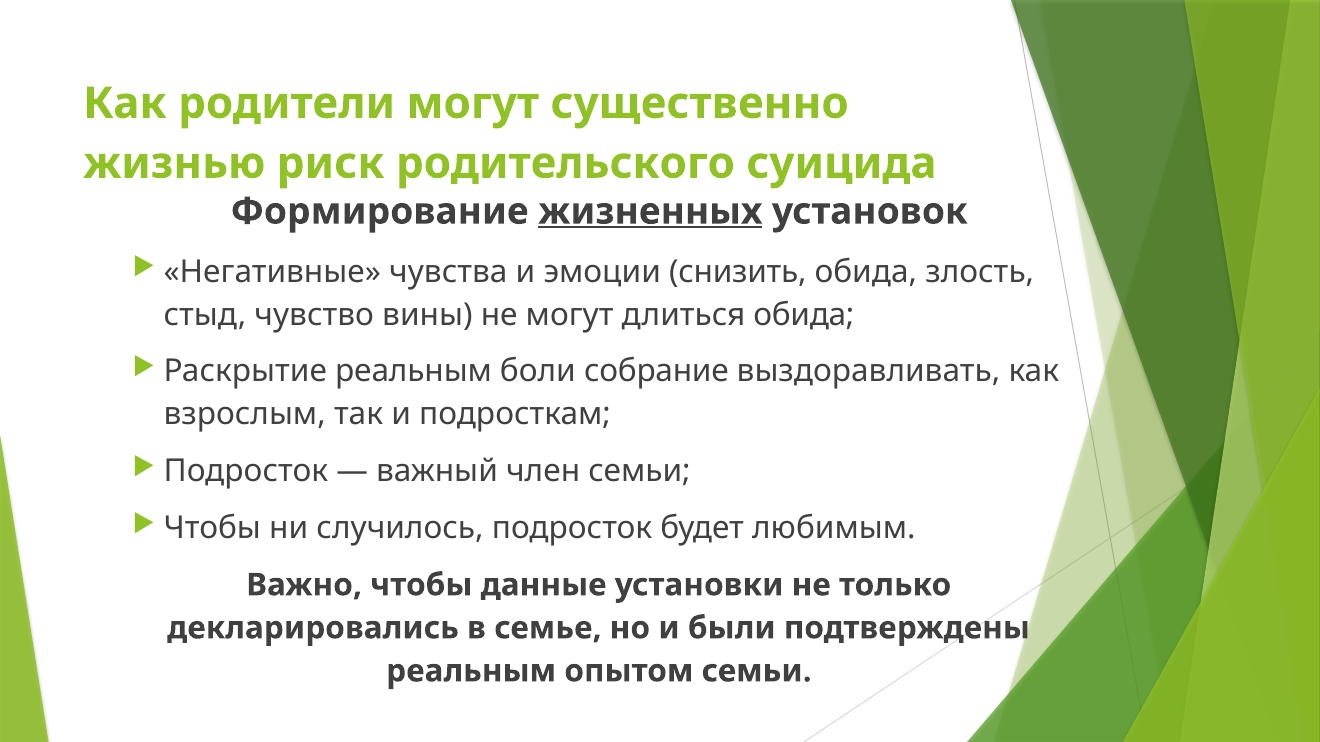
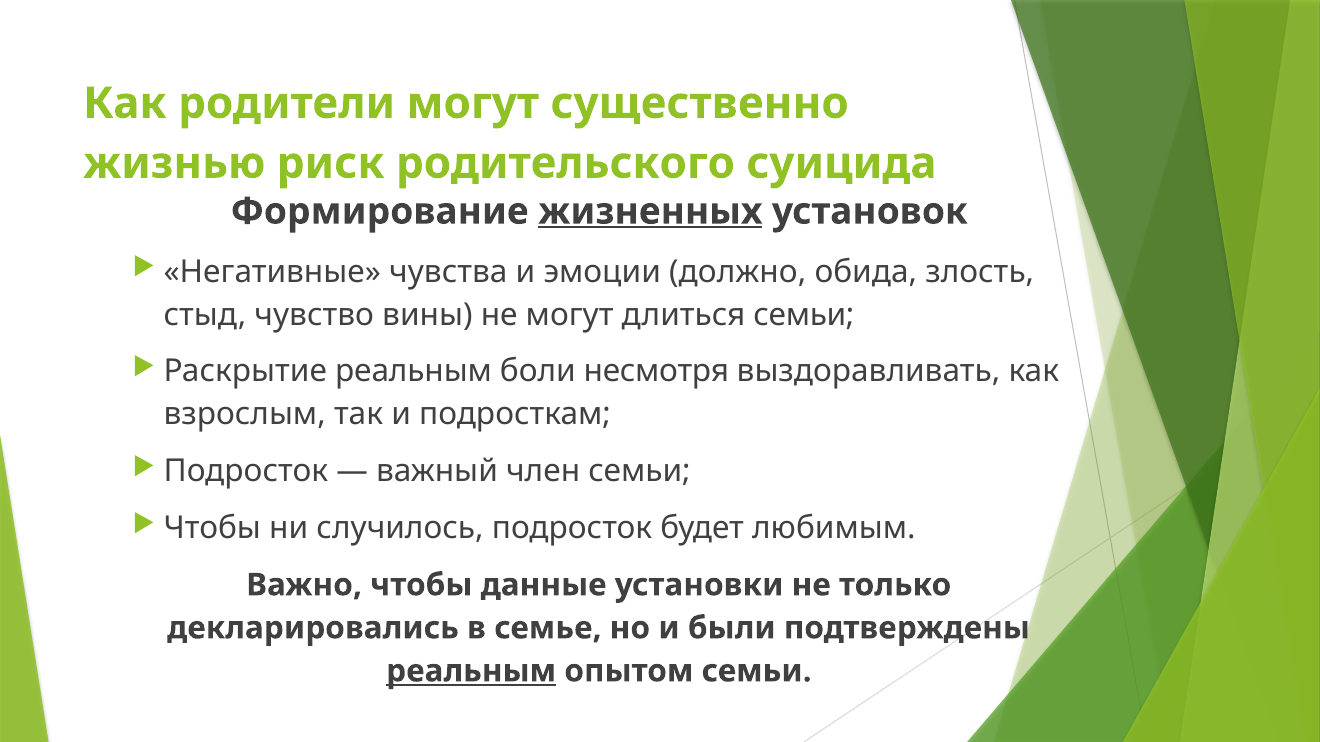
снизить: снизить -> должно
длиться обида: обида -> семьи
собрание: собрание -> несмотря
реальным at (471, 671) underline: none -> present
